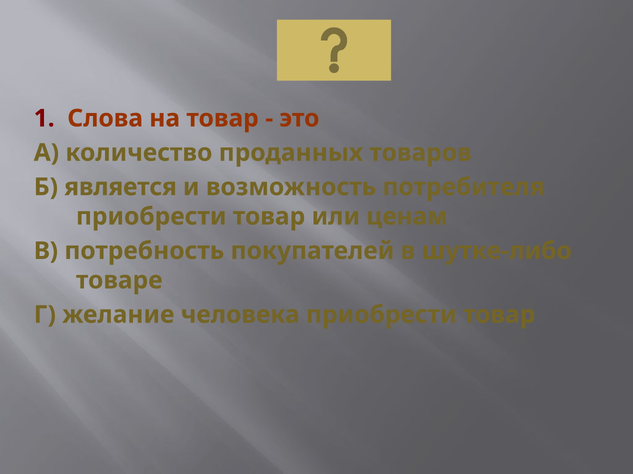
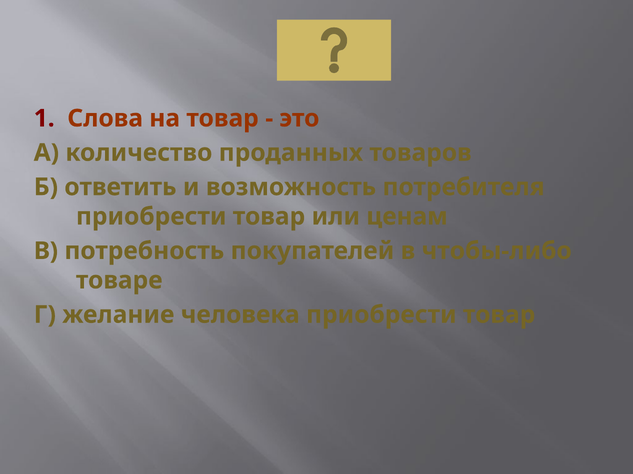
является: является -> ответить
шутке-либо: шутке-либо -> чтобы-либо
